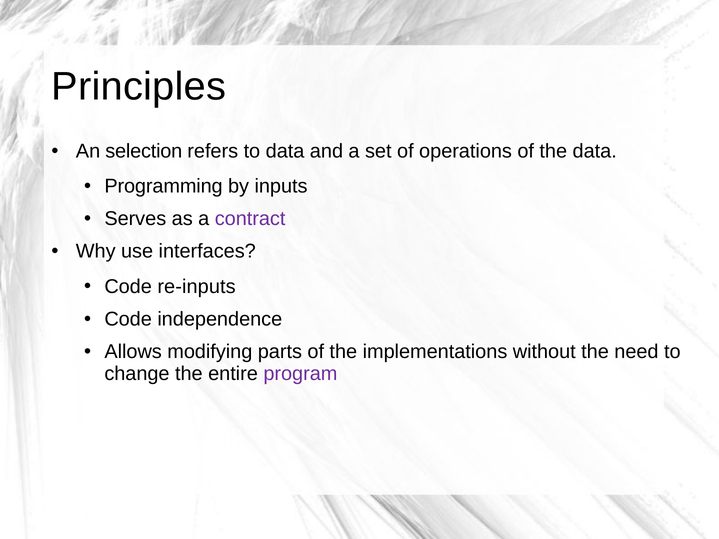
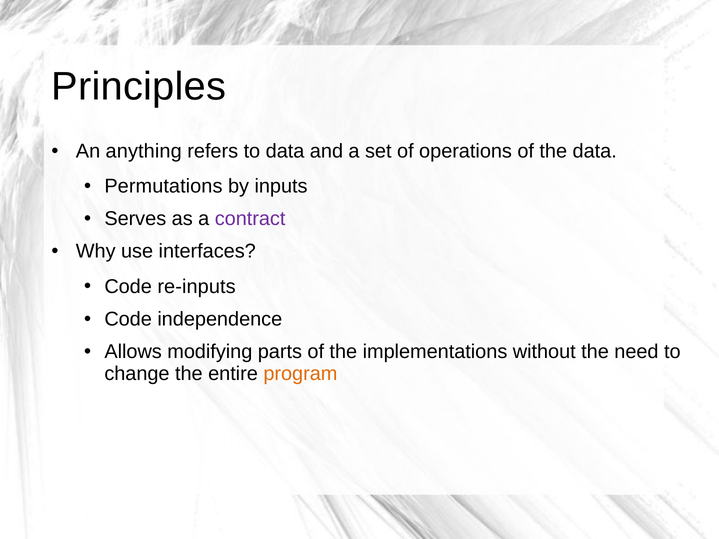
selection: selection -> anything
Programming: Programming -> Permutations
program colour: purple -> orange
